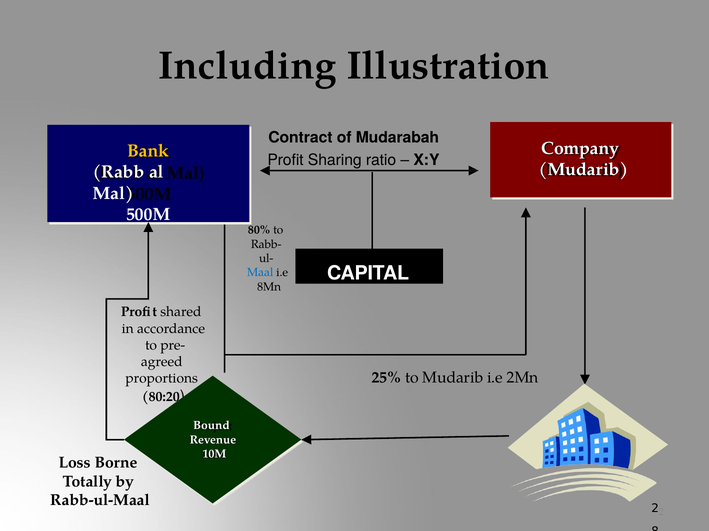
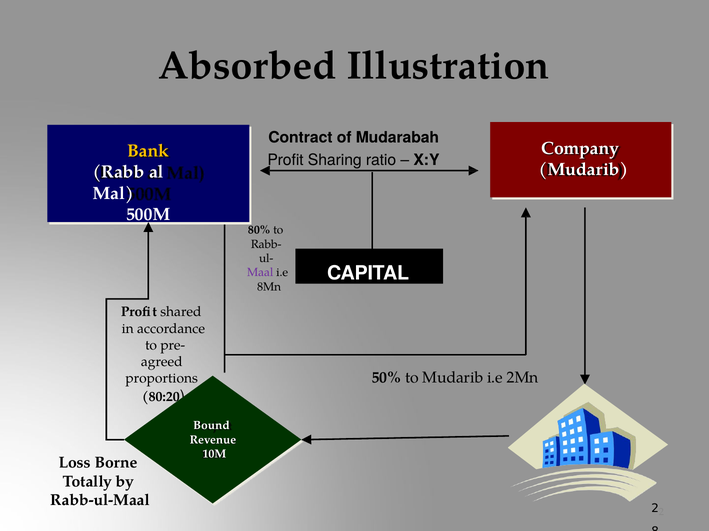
Including: Including -> Absorbed
Maal colour: blue -> purple
25%: 25% -> 50%
